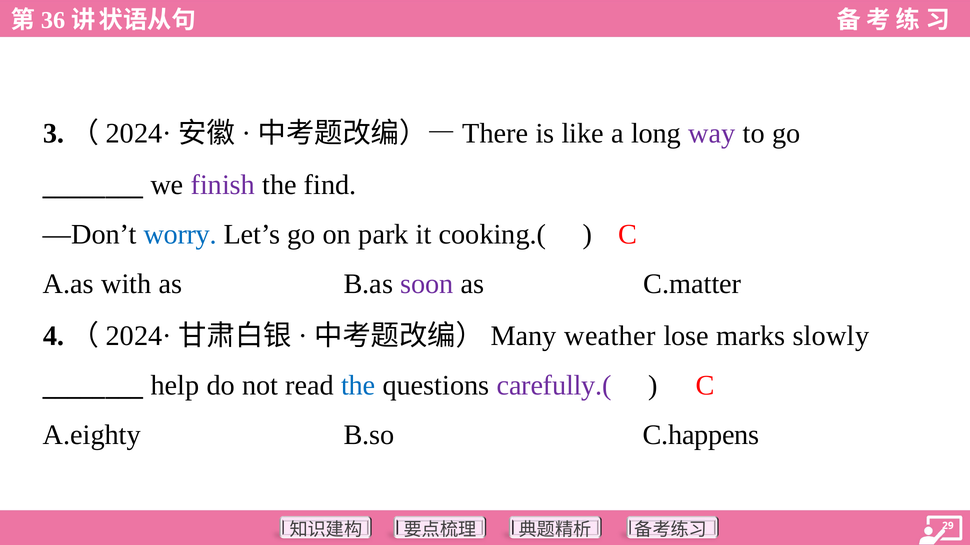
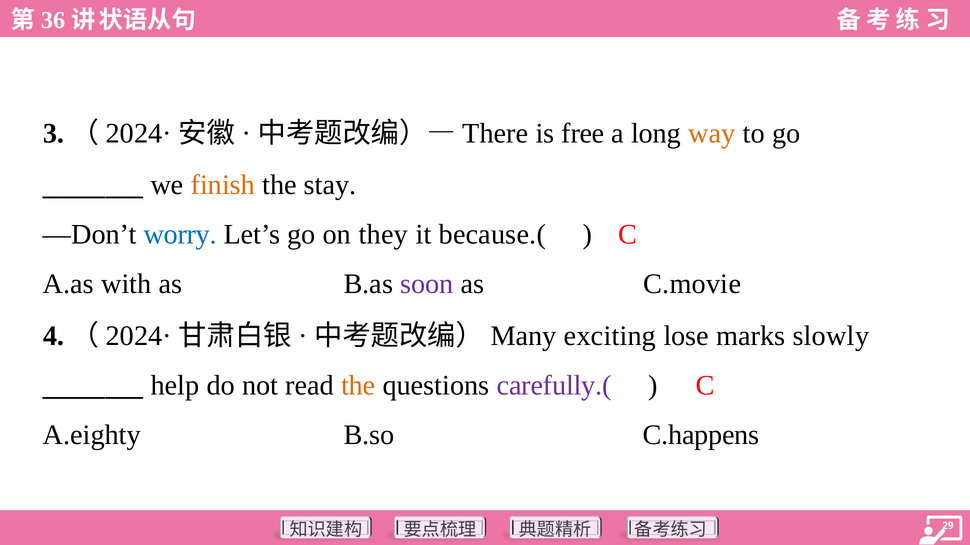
like: like -> free
way colour: purple -> orange
finish colour: purple -> orange
find: find -> stay
park: park -> they
cooking.(: cooking.( -> because.(
C.matter: C.matter -> C.movie
weather: weather -> exciting
the at (358, 386) colour: blue -> orange
